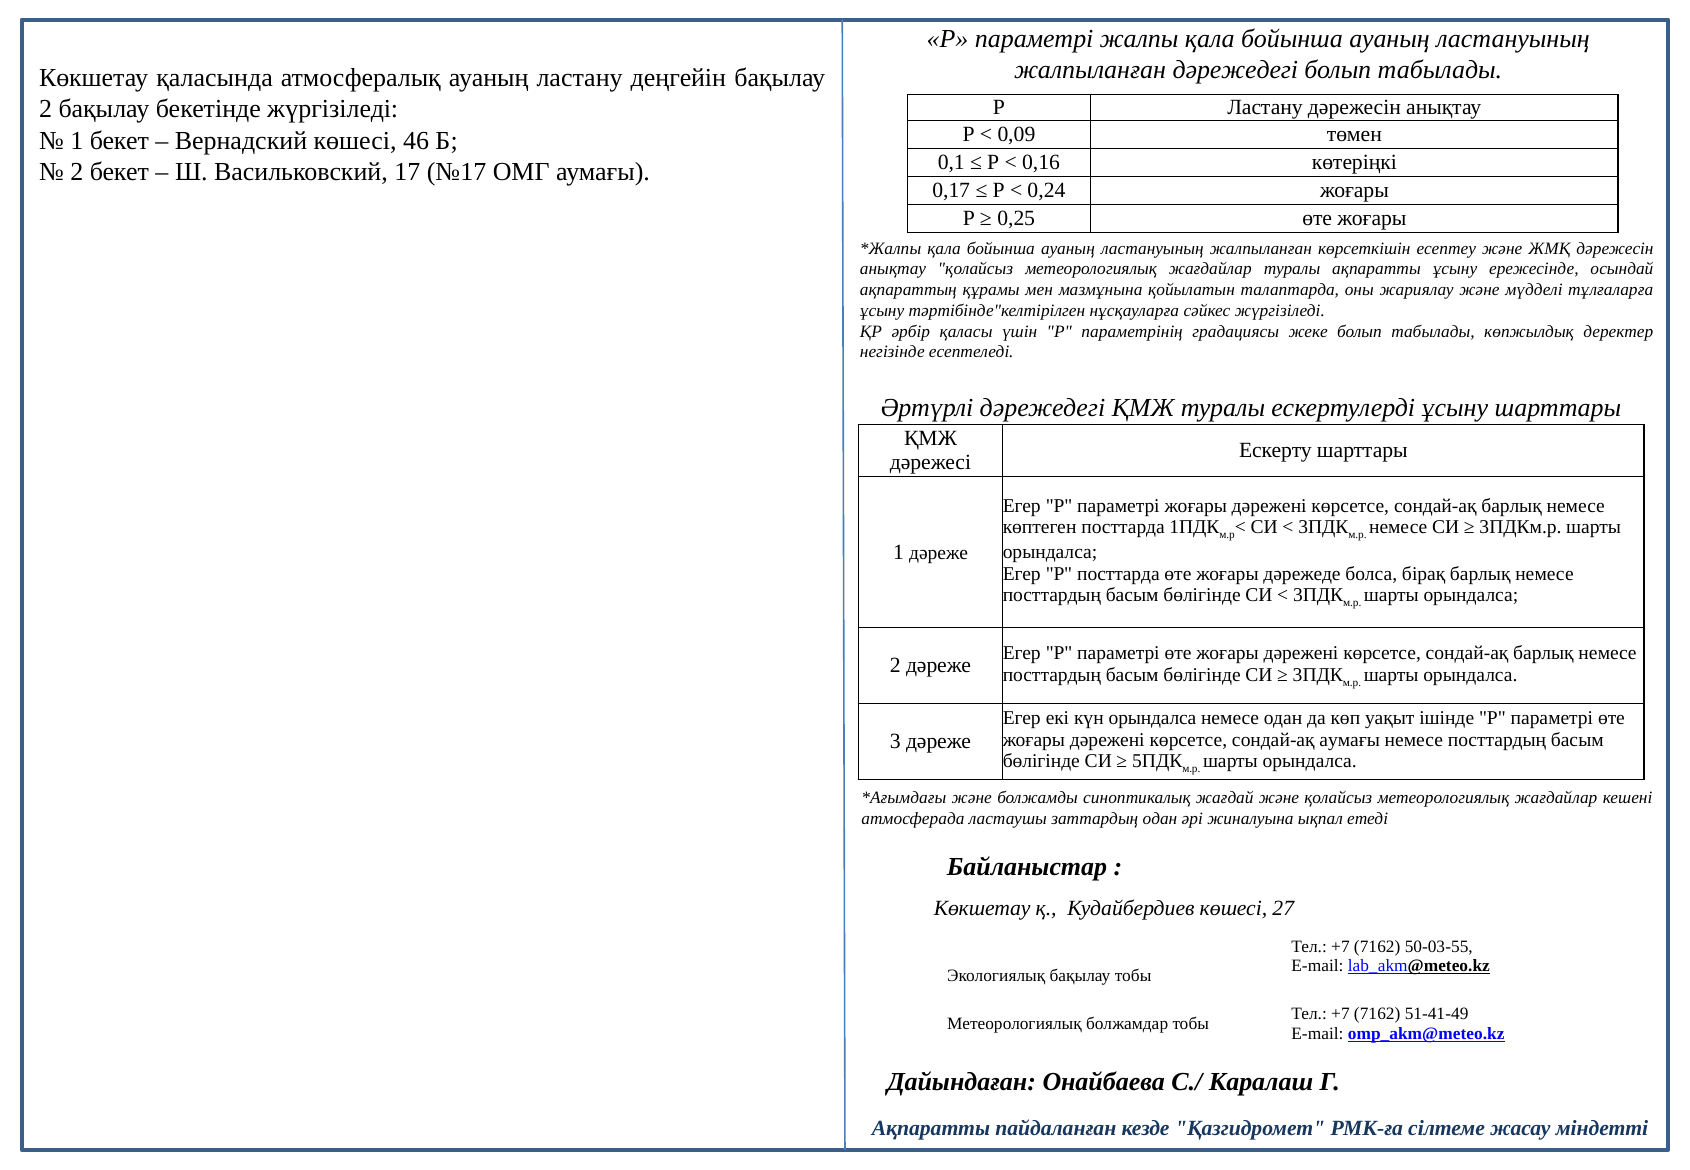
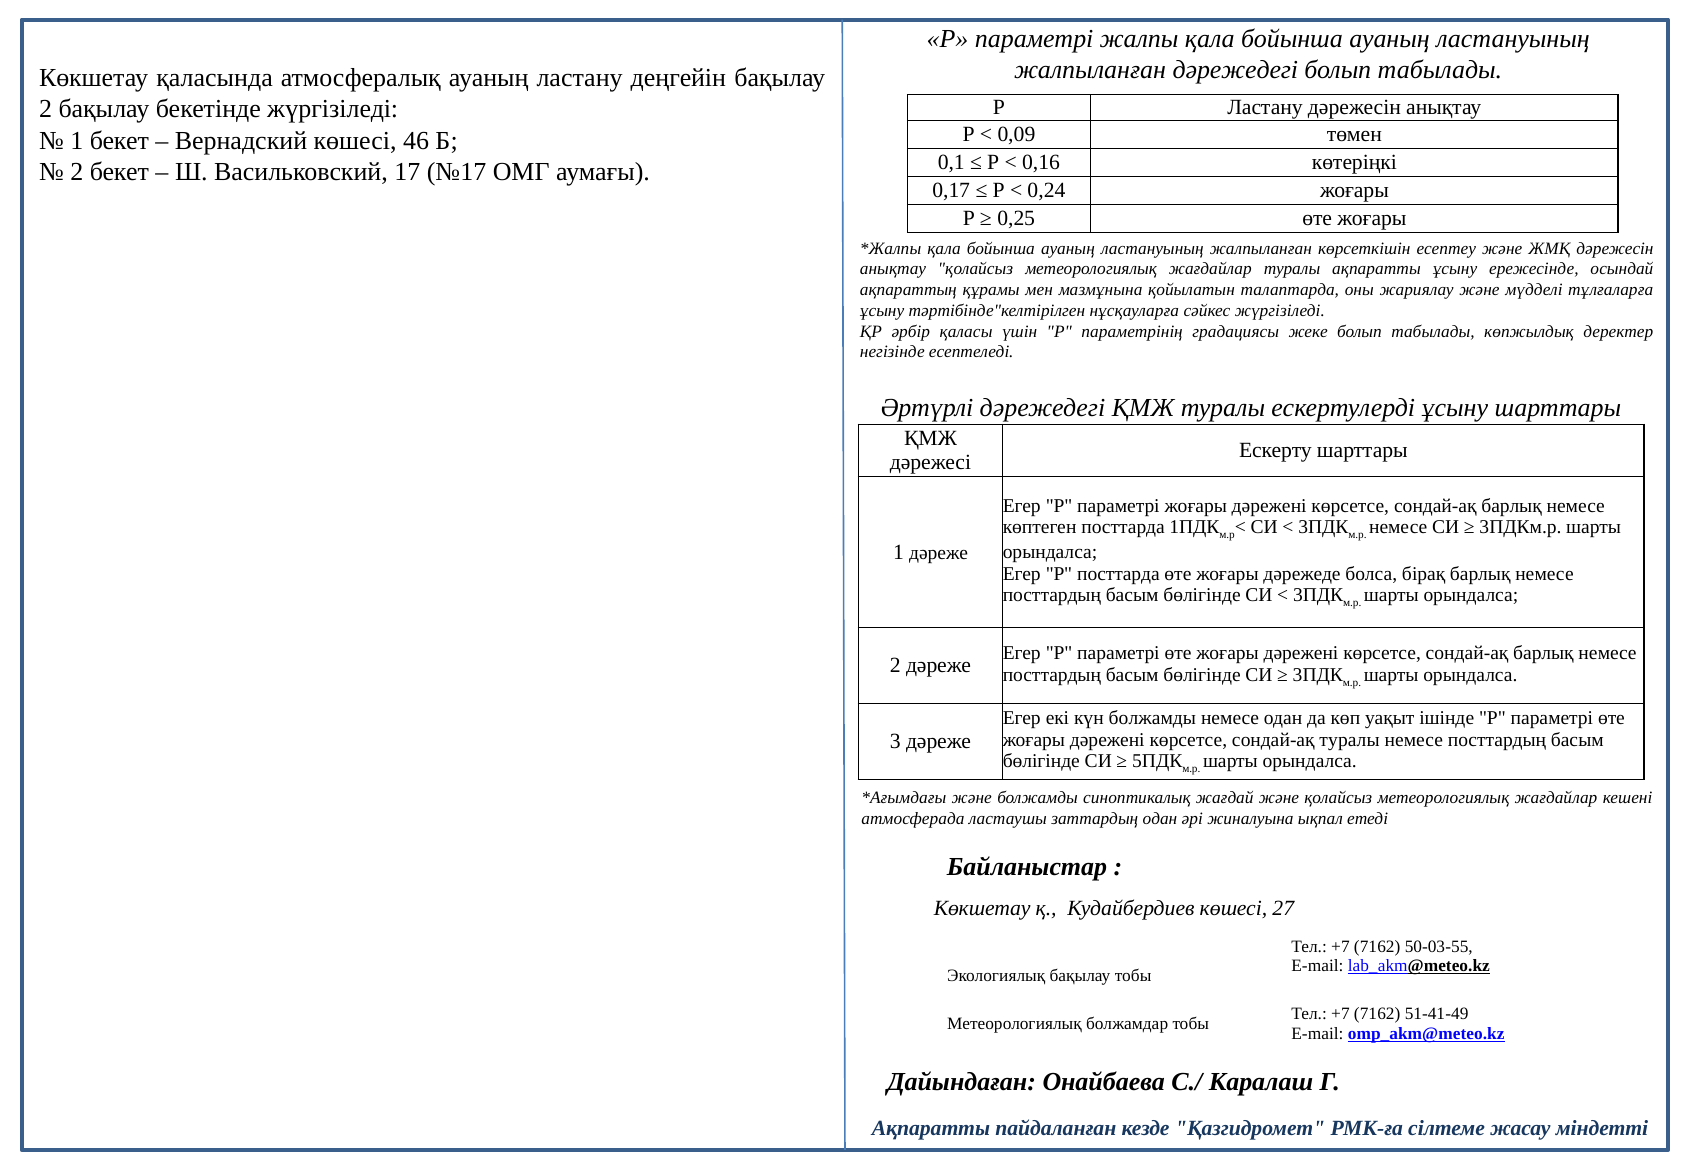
күн орындалса: орындалса -> болжамды
сондай-ақ аумағы: аумағы -> туралы
